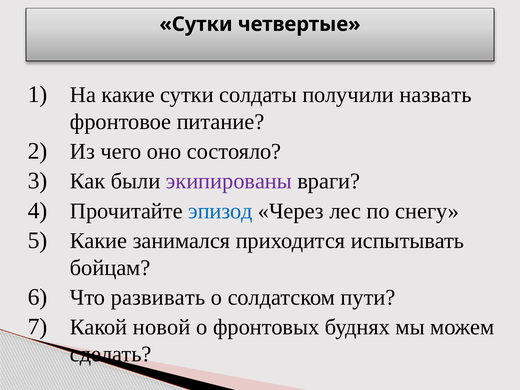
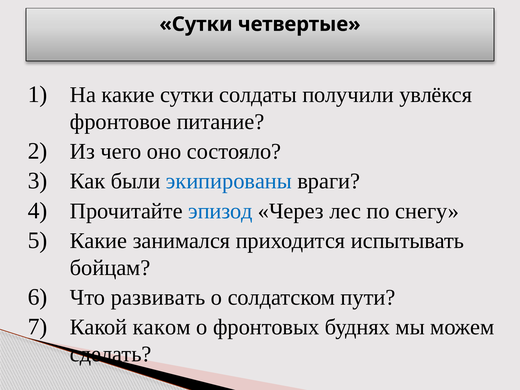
назвать: назвать -> увлёкся
экипированы colour: purple -> blue
новой: новой -> каком
